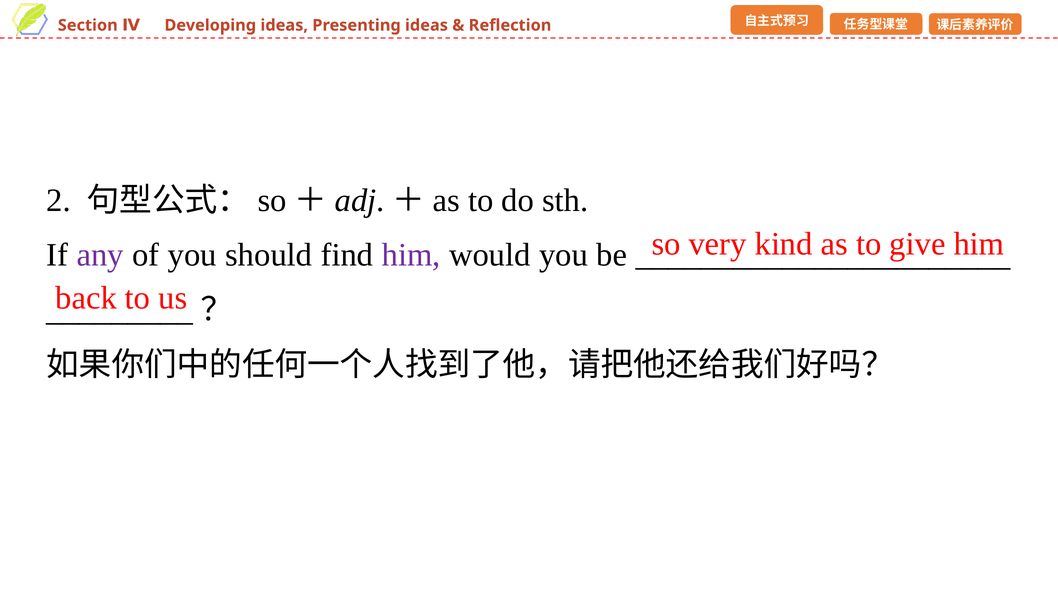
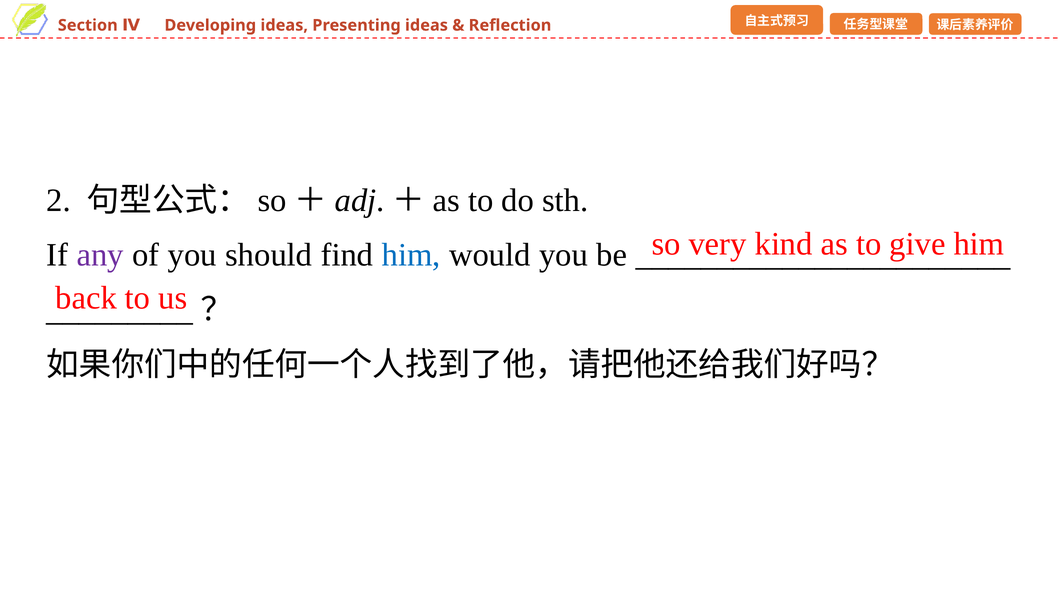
him at (411, 255) colour: purple -> blue
